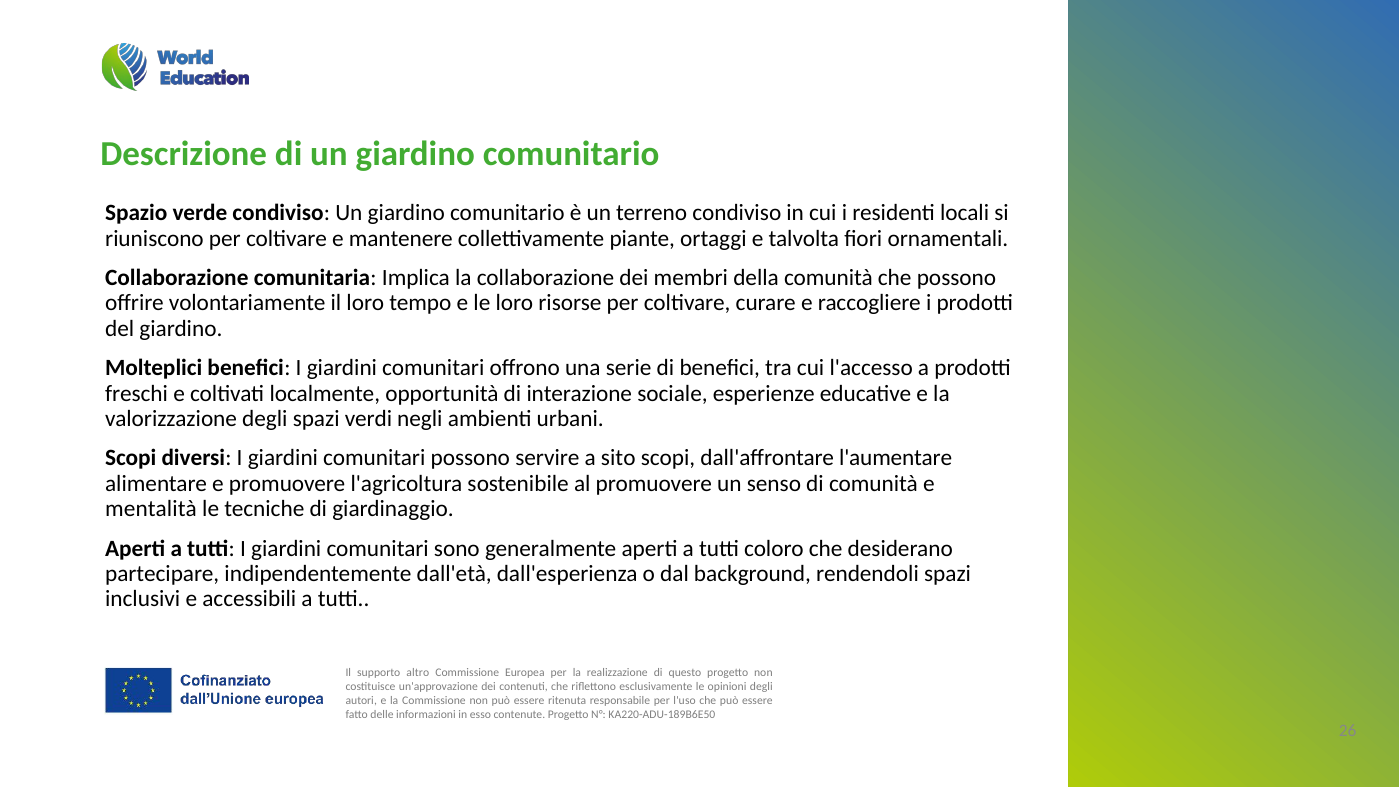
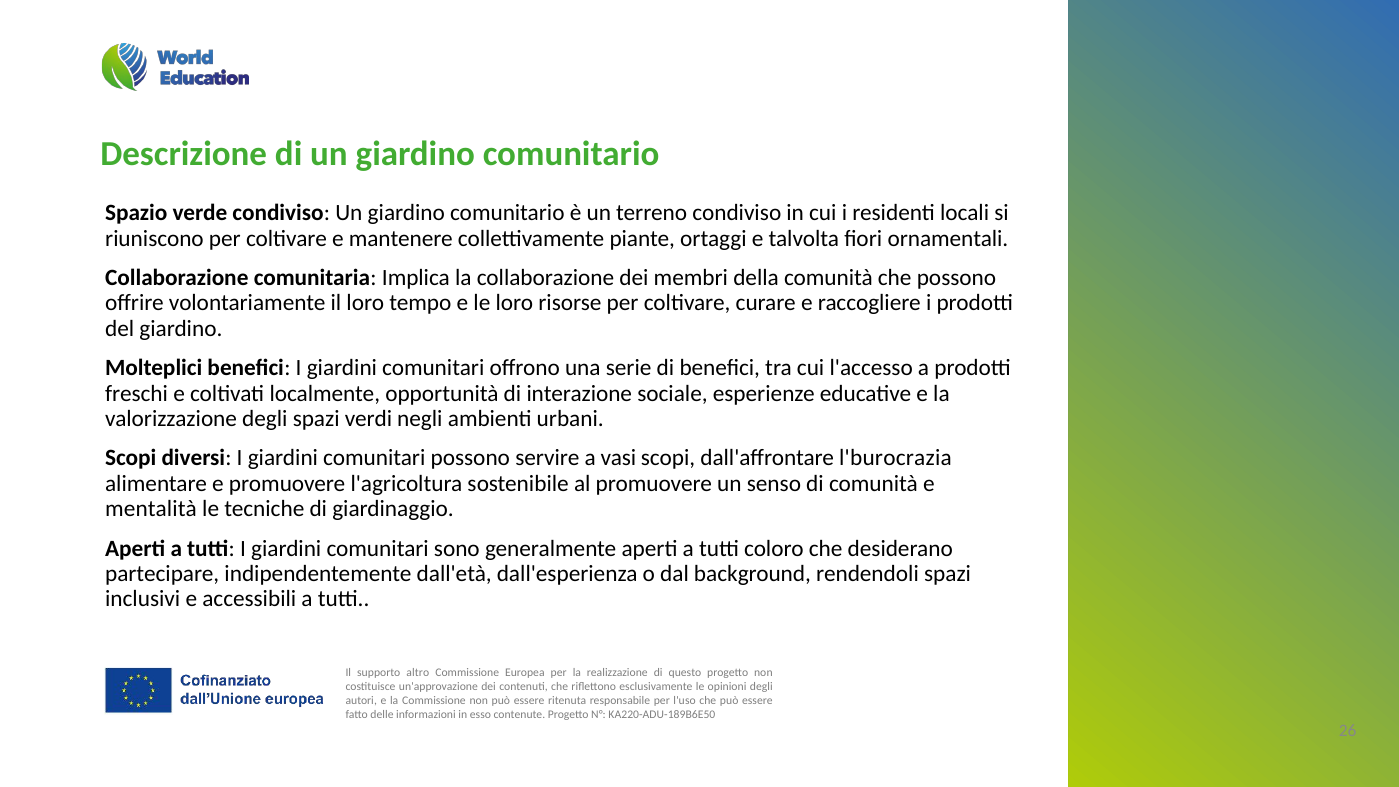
sito: sito -> vasi
l'aumentare: l'aumentare -> l'burocrazia
